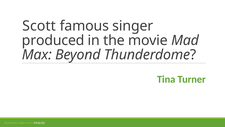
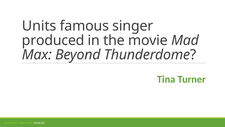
Scott: Scott -> Units
